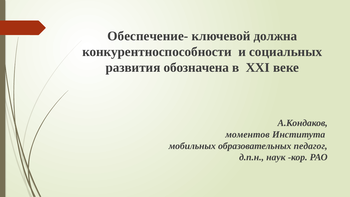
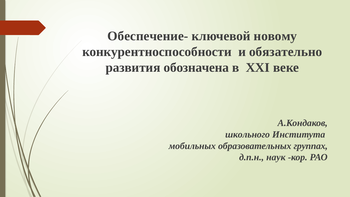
должна: должна -> новому
социальных: социальных -> обязательно
моментов: моментов -> школьного
педагог: педагог -> группах
